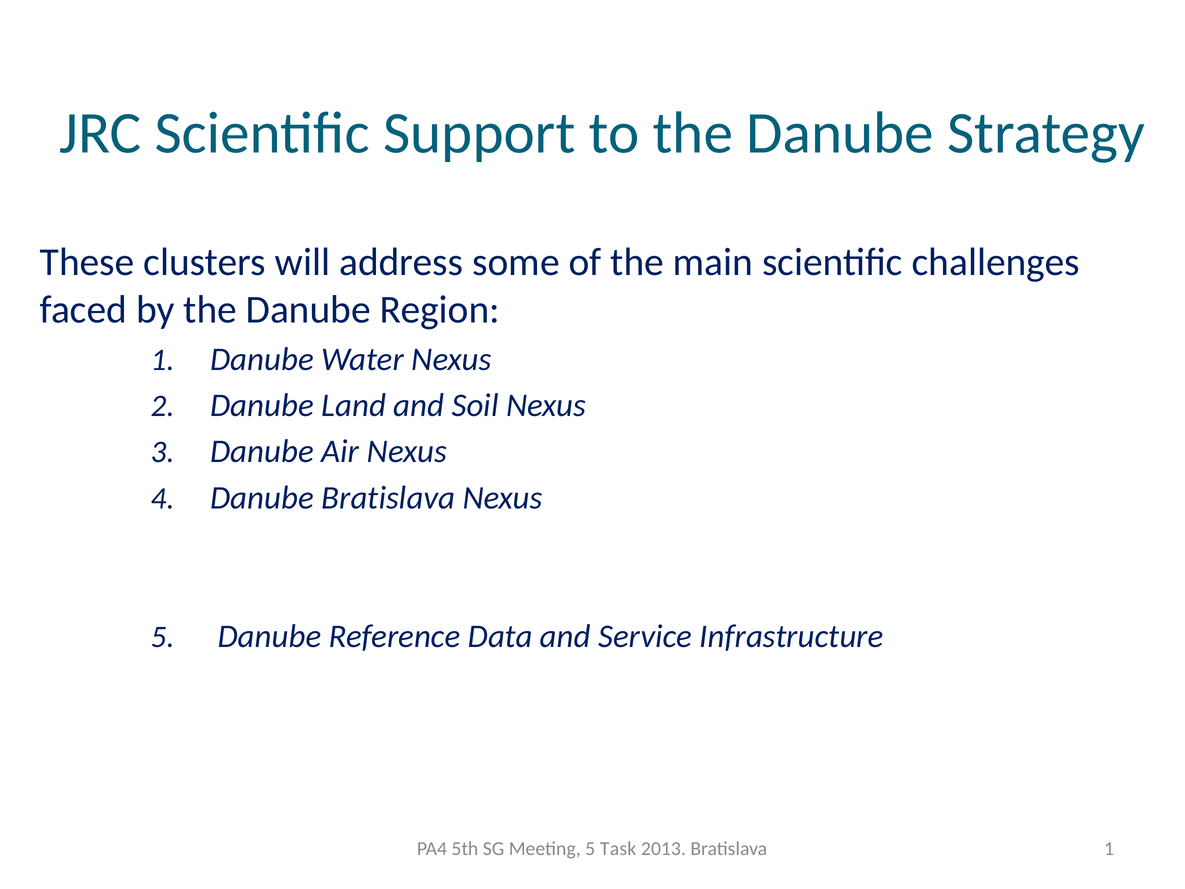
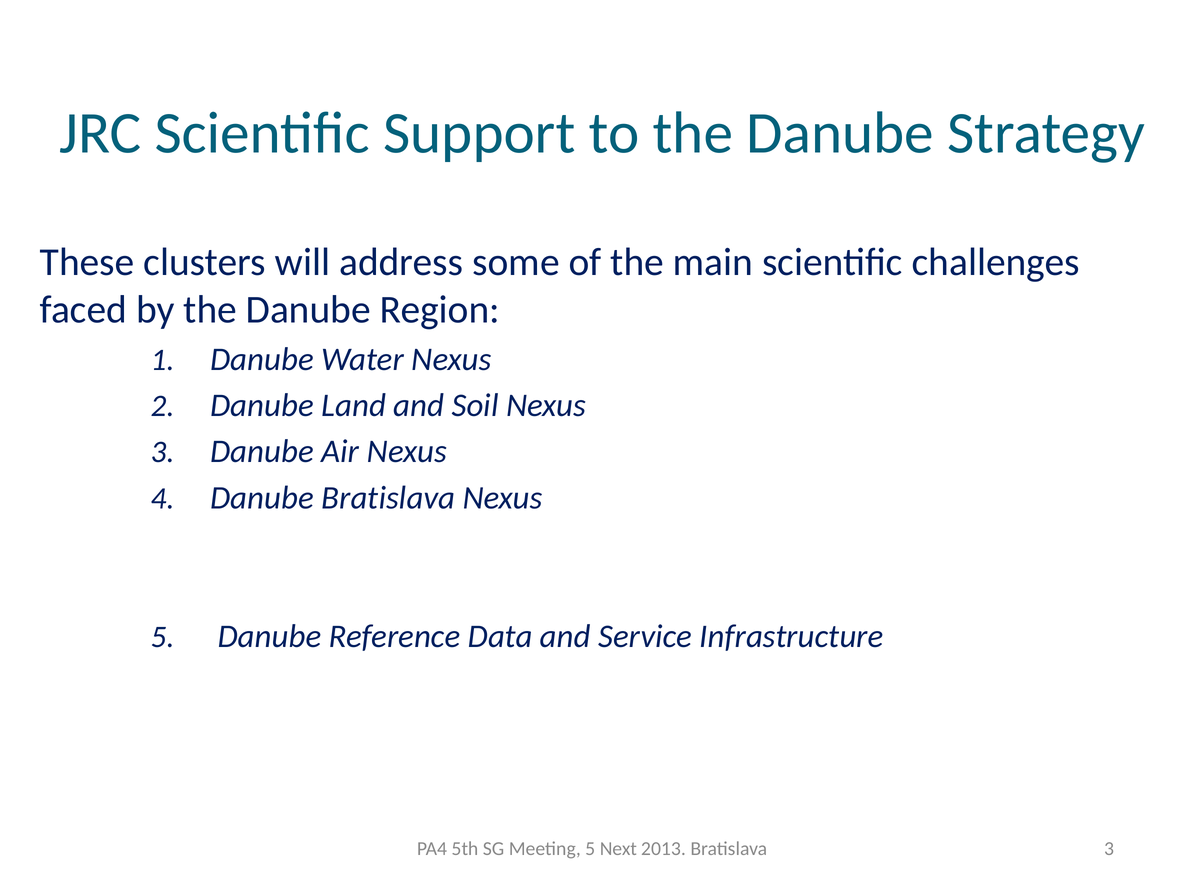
Task: Task -> Next
Bratislava 1: 1 -> 3
